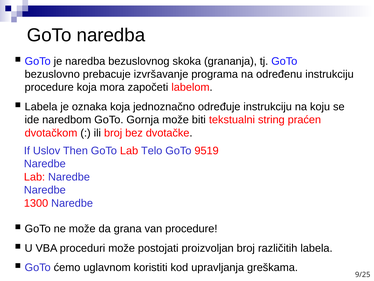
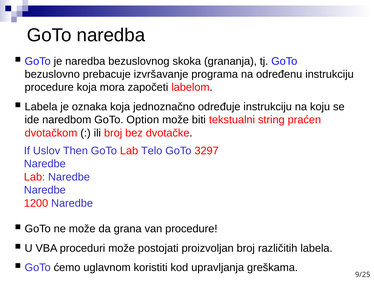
Gornja: Gornja -> Option
9519: 9519 -> 3297
1300: 1300 -> 1200
